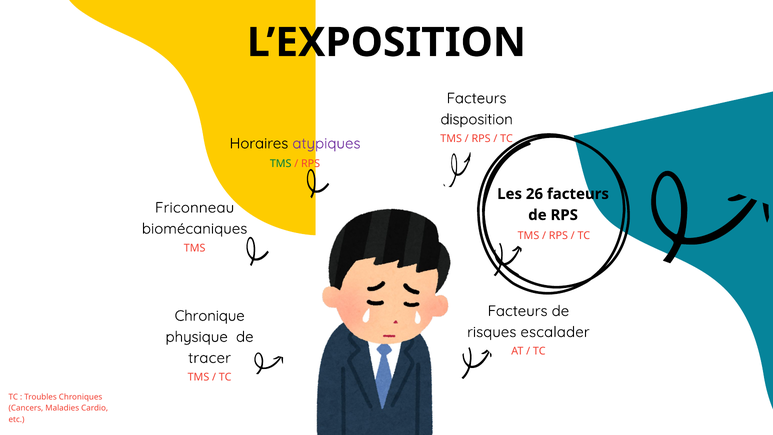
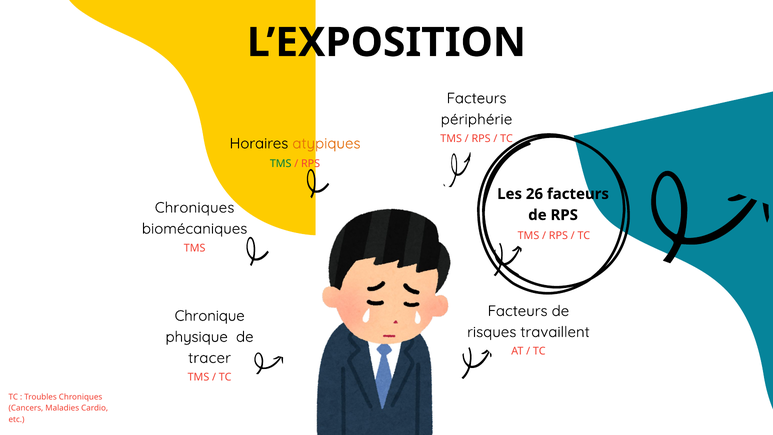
disposition: disposition -> périphérie
atypiques colour: purple -> orange
Friconneau at (195, 208): Friconneau -> Chroniques
escalader: escalader -> travaillent
